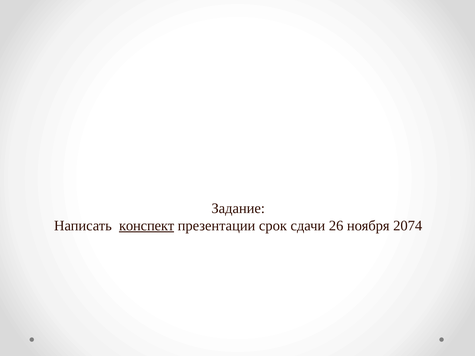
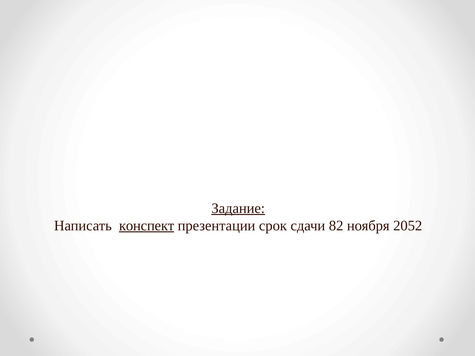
Задание underline: none -> present
26: 26 -> 82
2074: 2074 -> 2052
